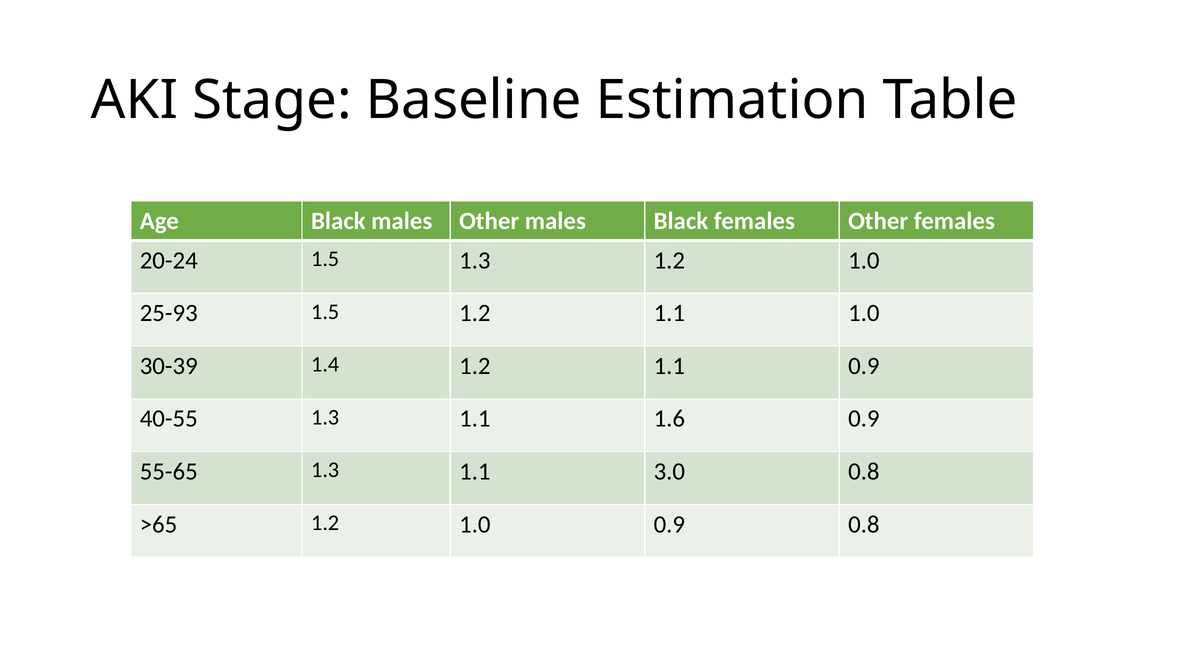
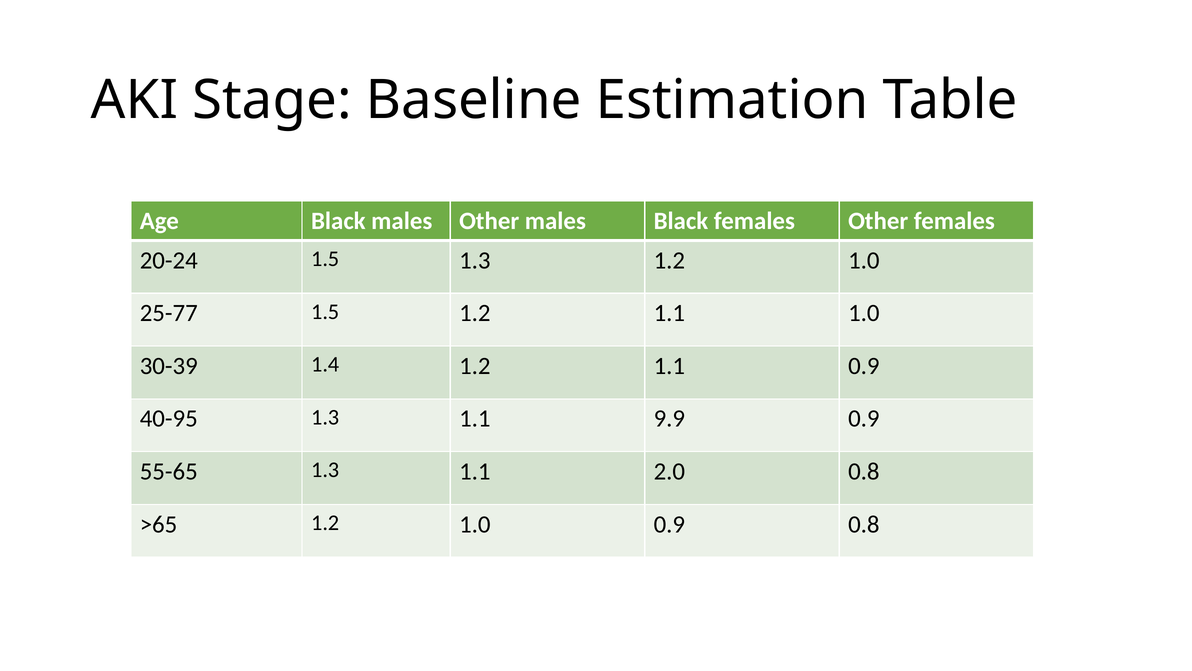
25-93: 25-93 -> 25-77
40-55: 40-55 -> 40-95
1.6: 1.6 -> 9.9
3.0: 3.0 -> 2.0
